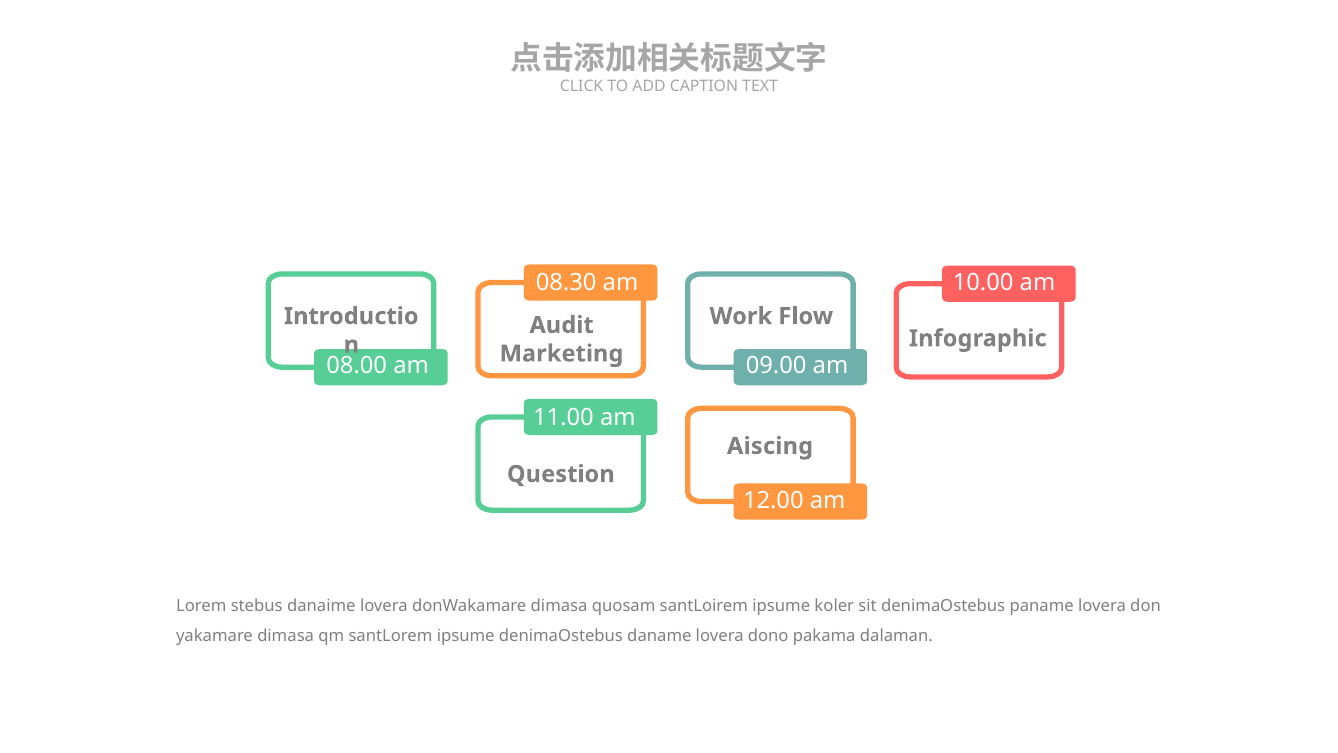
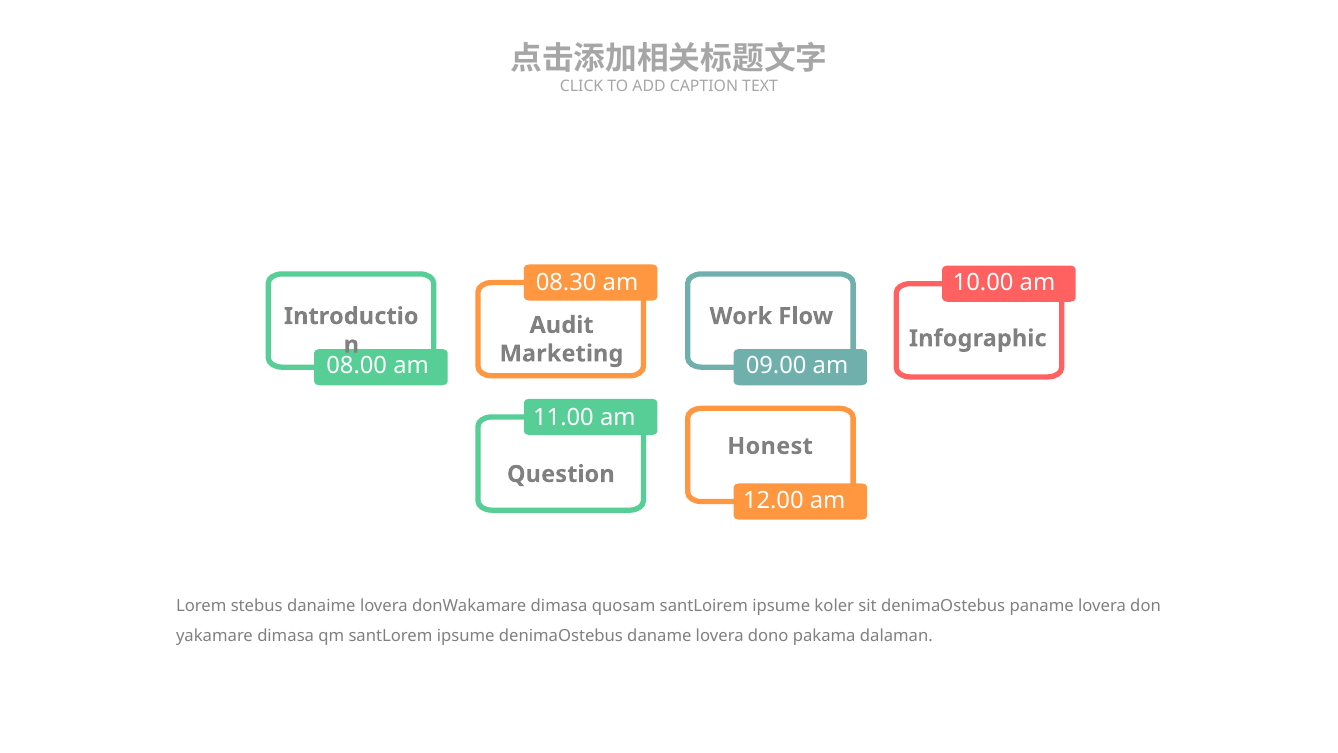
Aiscing: Aiscing -> Honest
